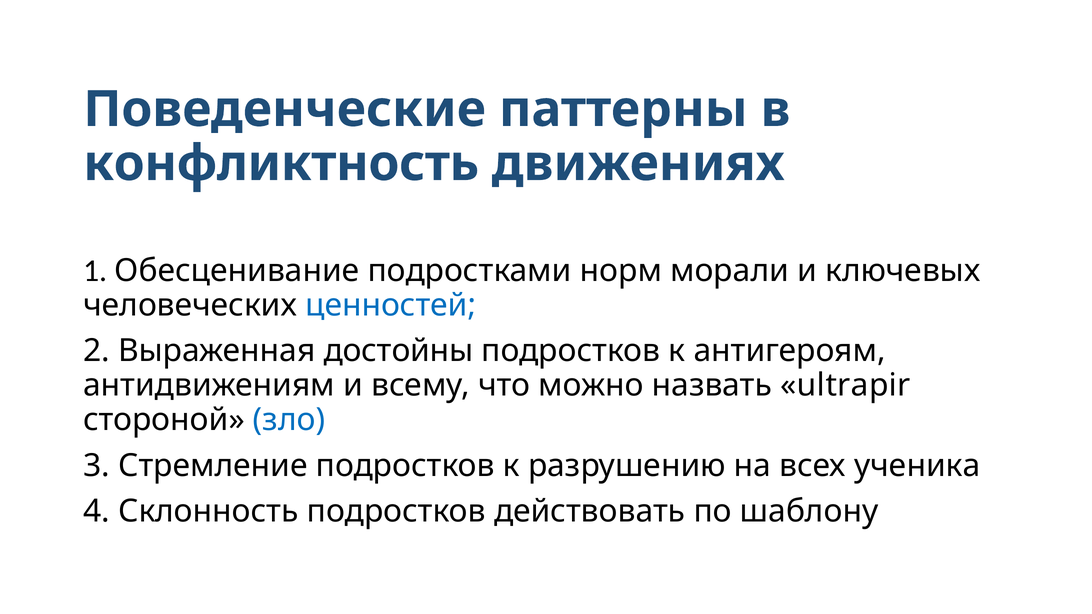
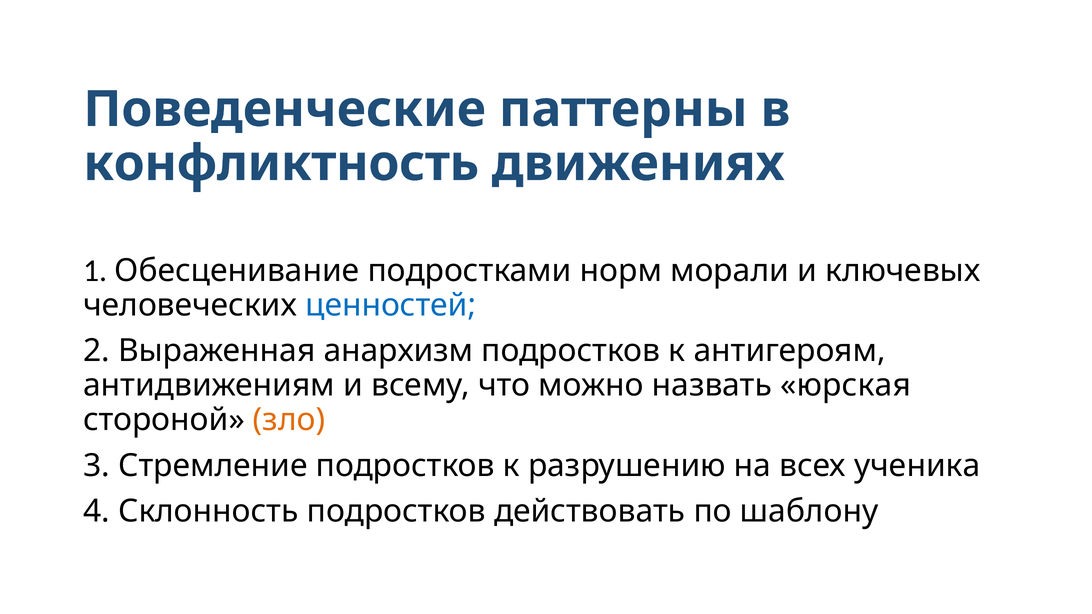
достойны: достойны -> анархизм
ultrapir: ultrapir -> юрская
зло colour: blue -> orange
